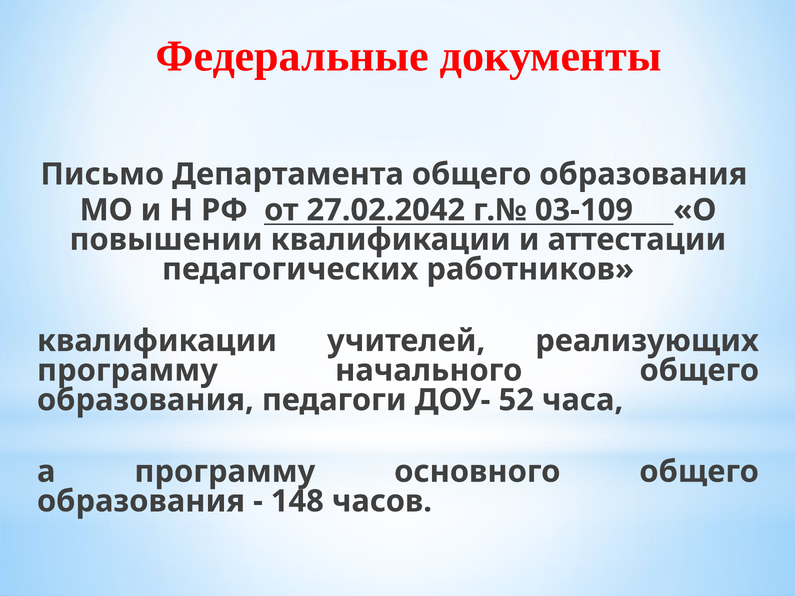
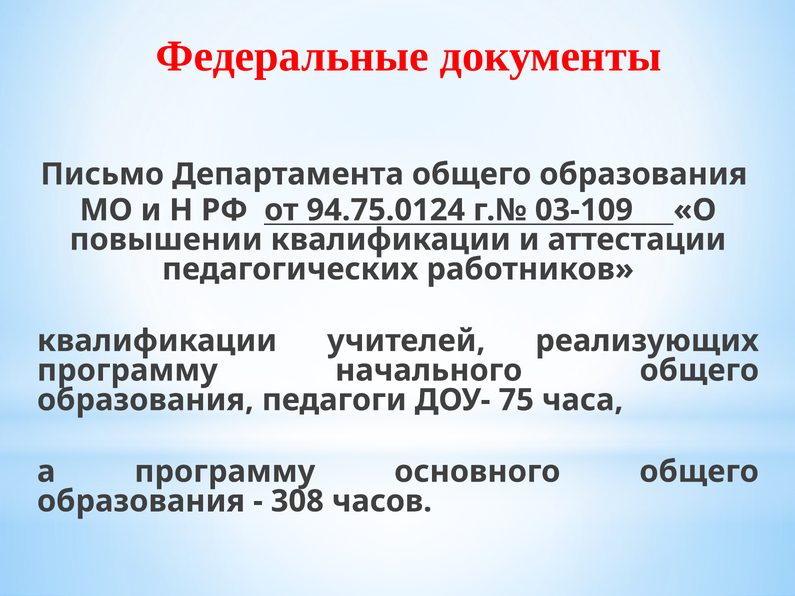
27.02.2042: 27.02.2042 -> 94.75.0124
52: 52 -> 75
148: 148 -> 308
